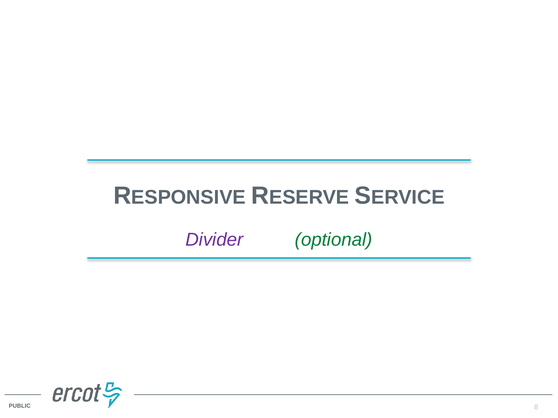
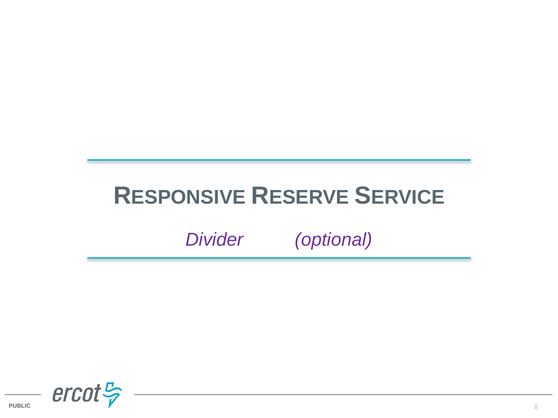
optional colour: green -> purple
